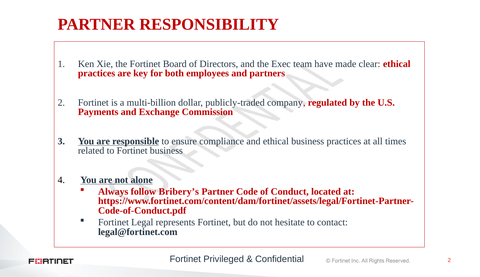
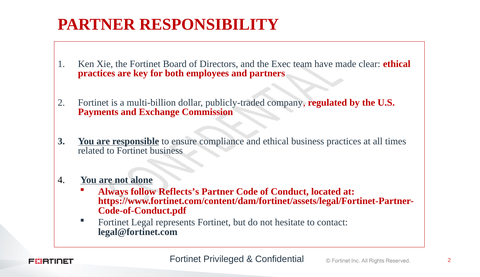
Bribery’s: Bribery’s -> Reflects’s
